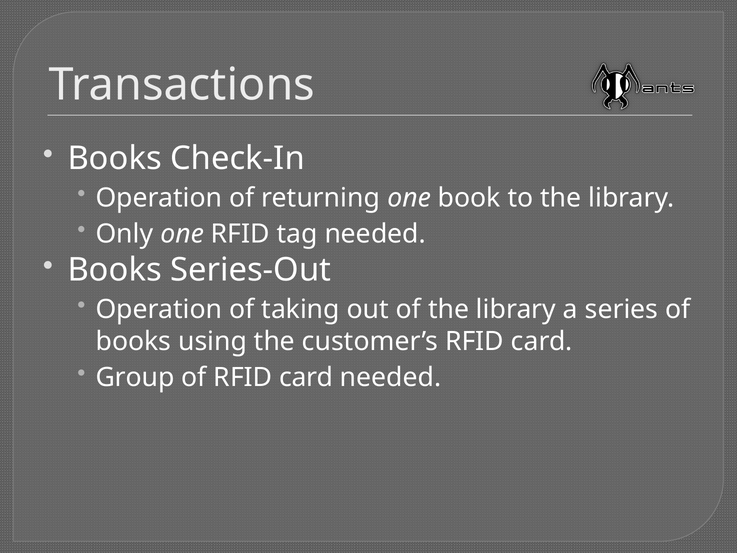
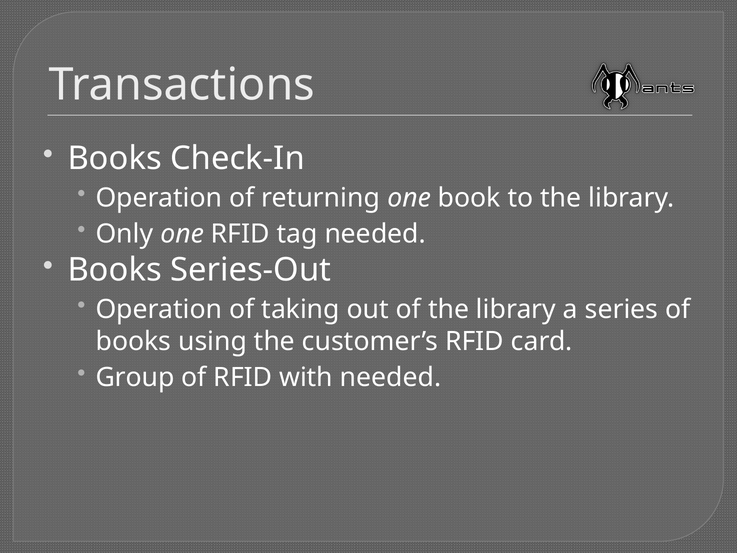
of RFID card: card -> with
